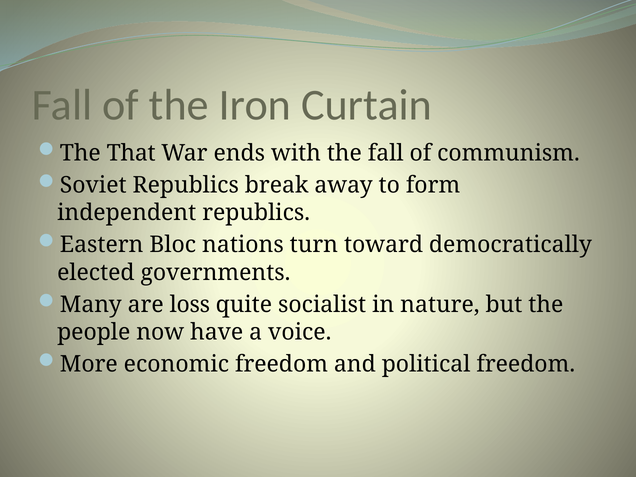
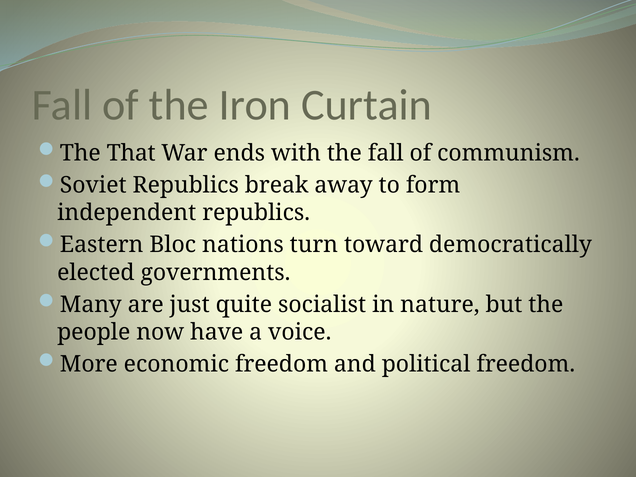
loss: loss -> just
